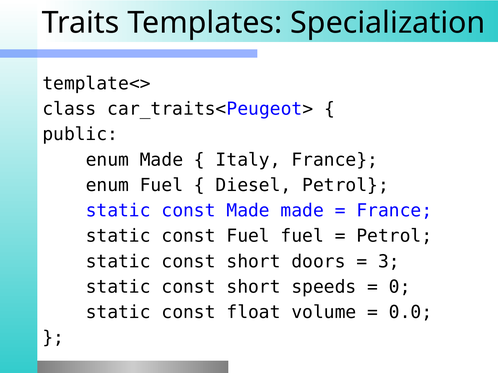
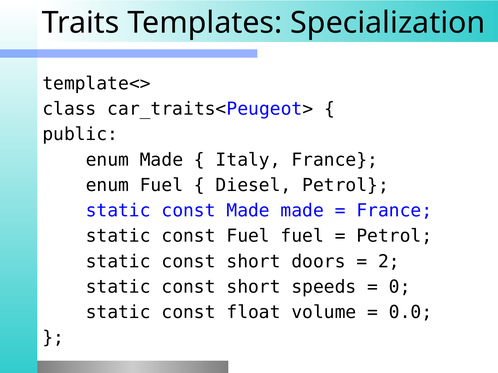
3: 3 -> 2
